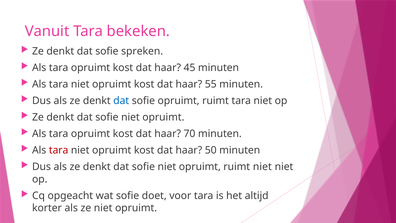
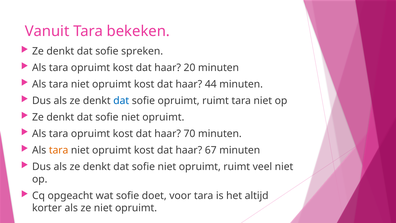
45: 45 -> 20
55: 55 -> 44
tara at (59, 150) colour: red -> orange
50: 50 -> 67
ruimt niet: niet -> veel
